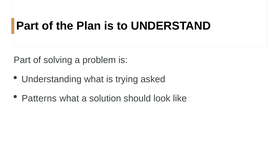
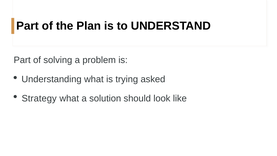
Patterns: Patterns -> Strategy
